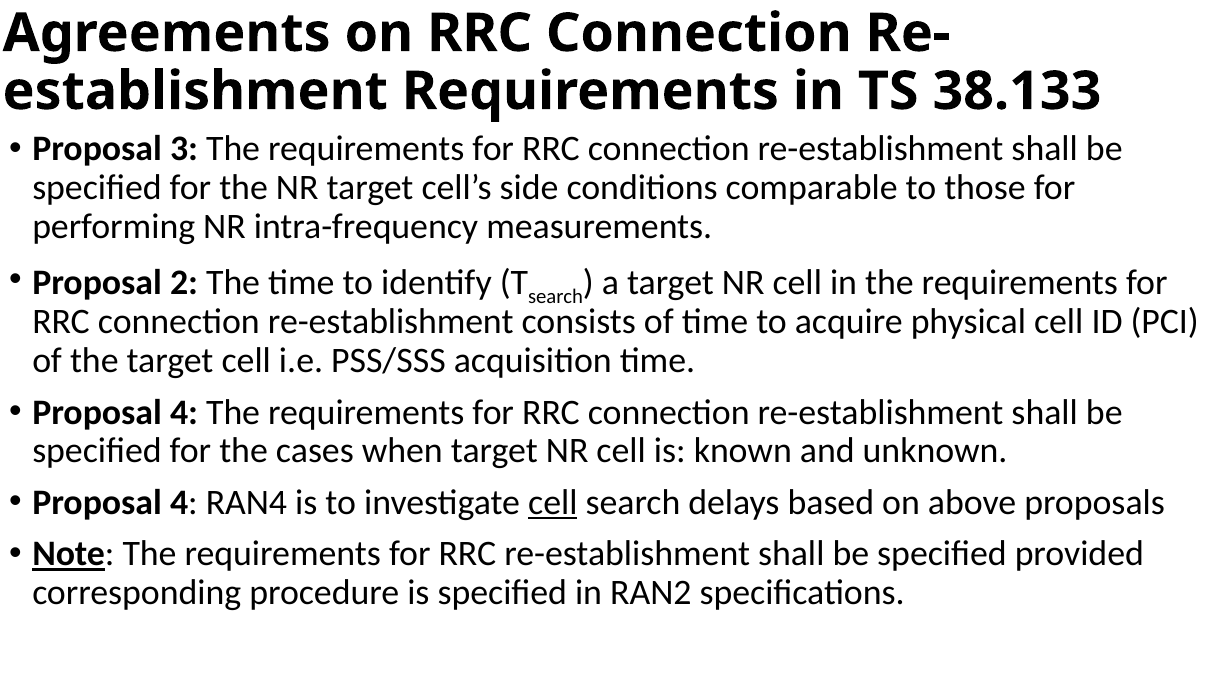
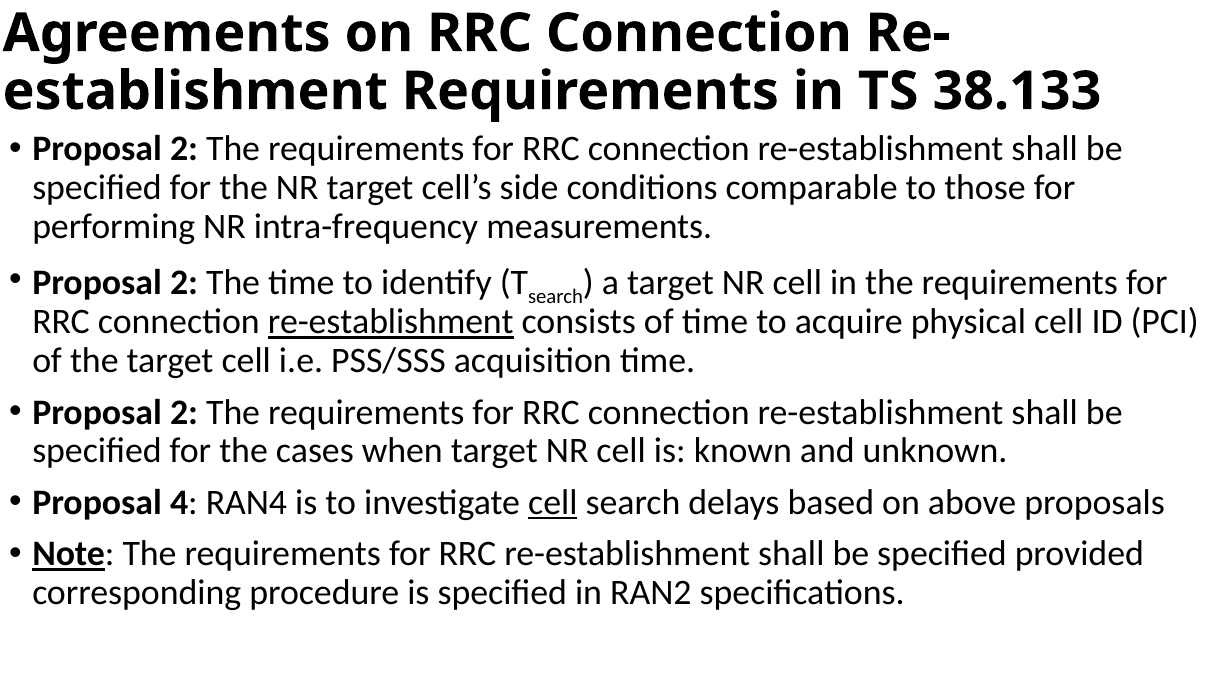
3 at (184, 149): 3 -> 2
re-establishment at (391, 322) underline: none -> present
4 at (184, 412): 4 -> 2
